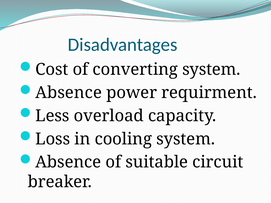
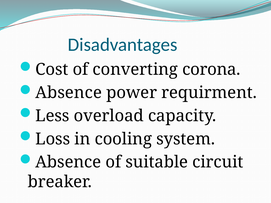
converting system: system -> corona
